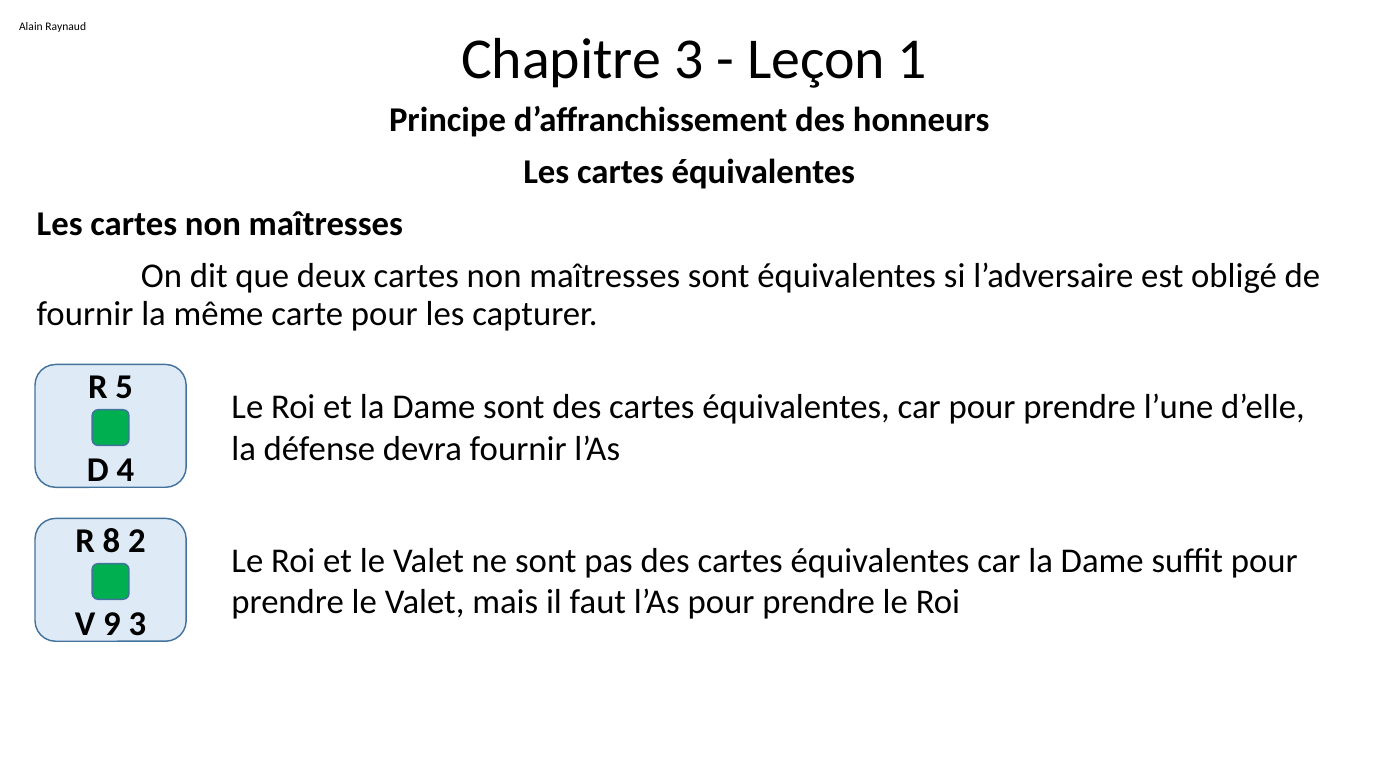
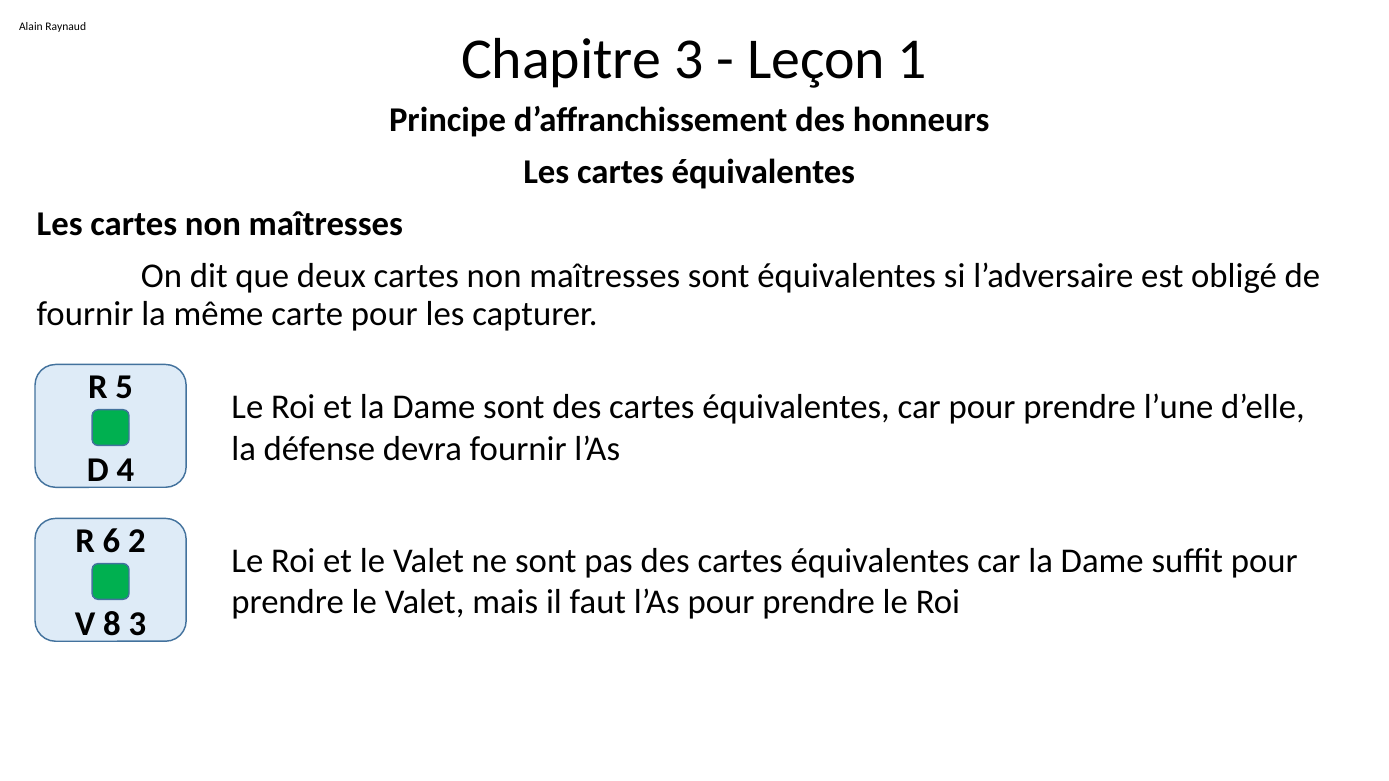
8: 8 -> 6
9: 9 -> 8
